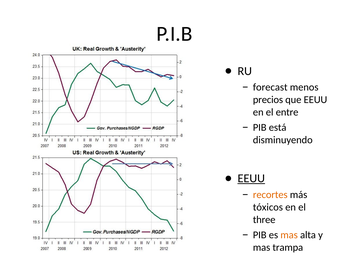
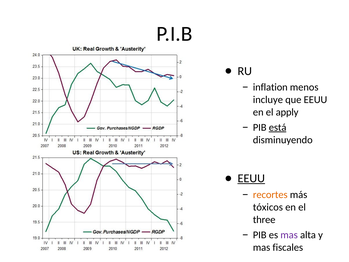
forecast: forecast -> inflation
precios: precios -> incluye
entre: entre -> apply
está underline: none -> present
mas at (289, 235) colour: orange -> purple
trampa: trampa -> fiscales
